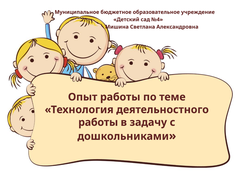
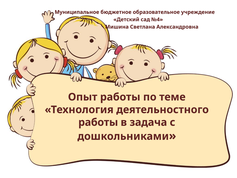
задачу: задачу -> задача
